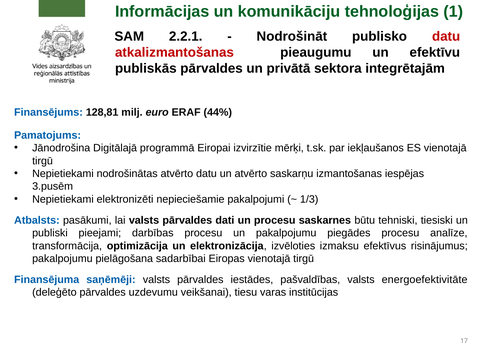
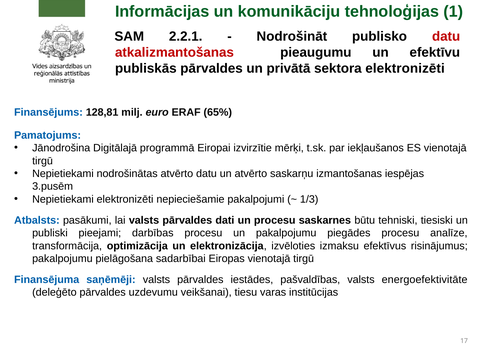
sektora integrētajām: integrētajām -> elektronizēti
44%: 44% -> 65%
